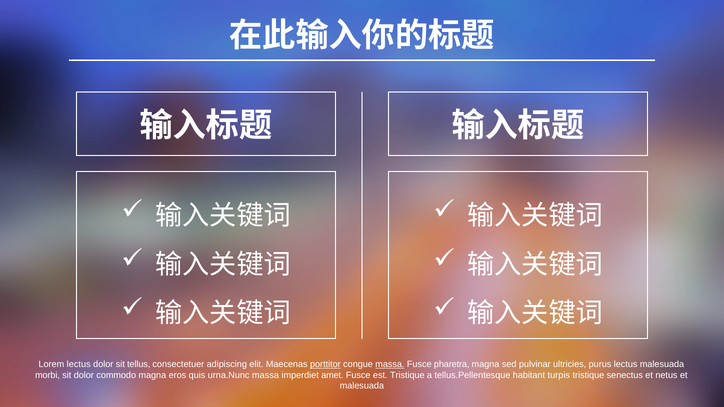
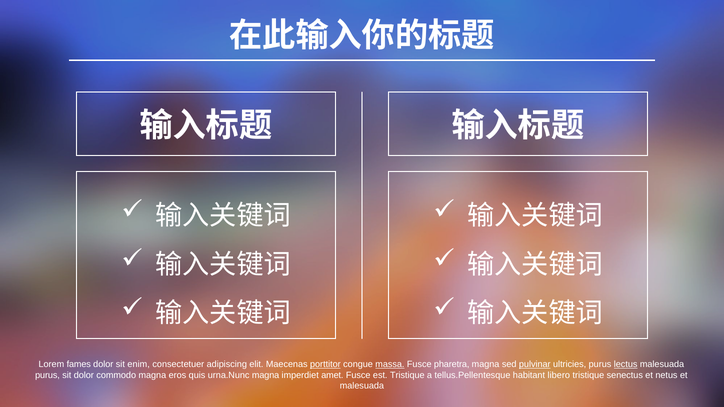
Lorem lectus: lectus -> fames
tellus: tellus -> enim
pulvinar underline: none -> present
lectus at (626, 364) underline: none -> present
morbi at (47, 375): morbi -> purus
urna.Nunc massa: massa -> magna
turpis: turpis -> libero
